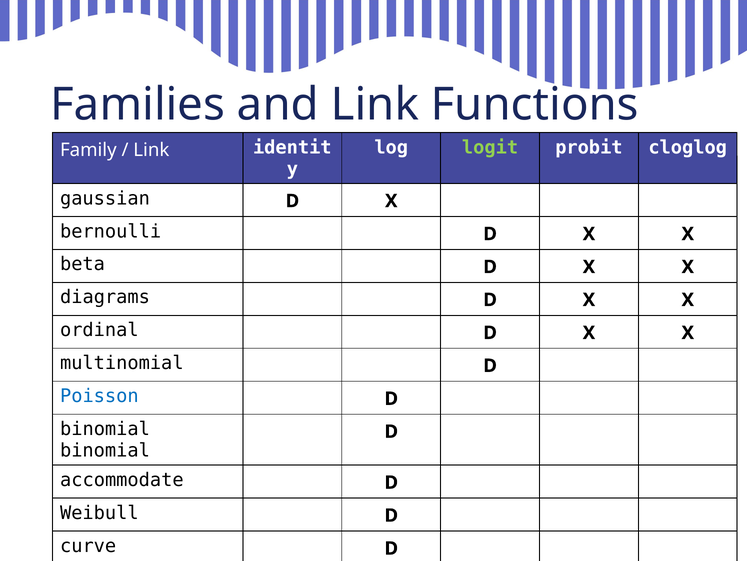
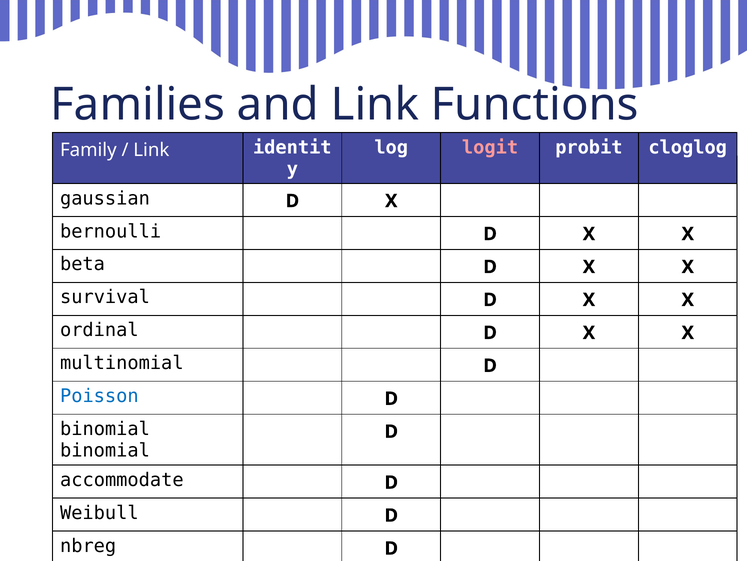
logit colour: light green -> pink
diagrams: diagrams -> survival
curve: curve -> nbreg
